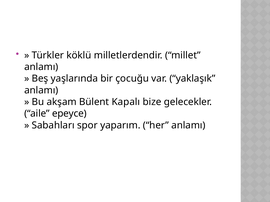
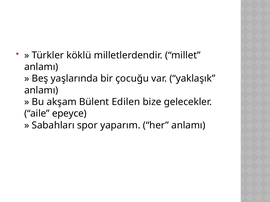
Kapalı: Kapalı -> Edilen
